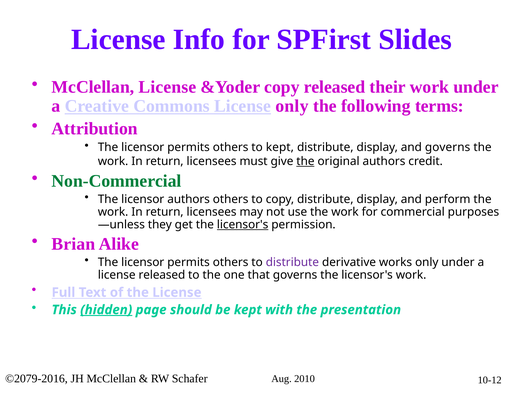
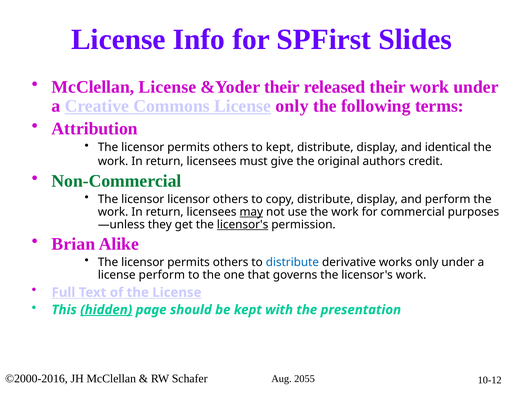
&Yoder copy: copy -> their
and governs: governs -> identical
the at (305, 161) underline: present -> none
licensor authors: authors -> licensor
may underline: none -> present
distribute at (292, 262) colour: purple -> blue
license released: released -> perform
©2079-2016: ©2079-2016 -> ©2000-2016
2010: 2010 -> 2055
